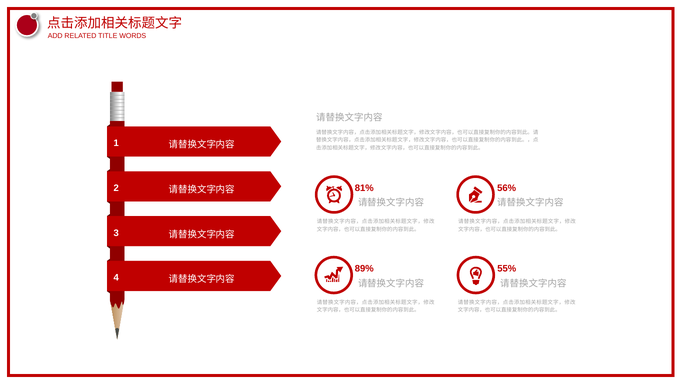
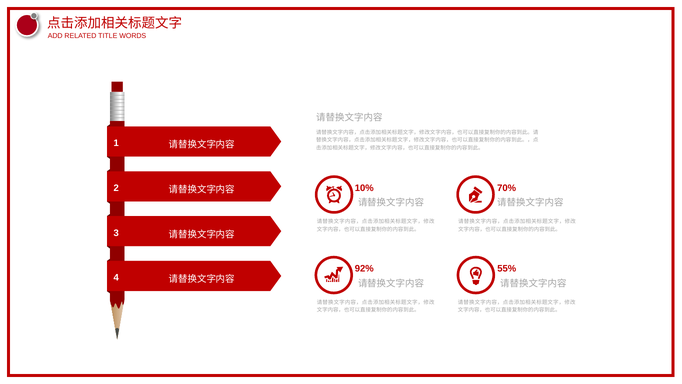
81%: 81% -> 10%
56%: 56% -> 70%
89%: 89% -> 92%
